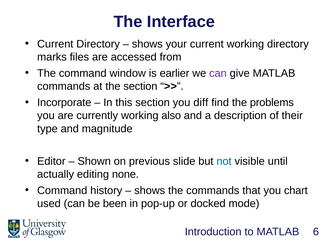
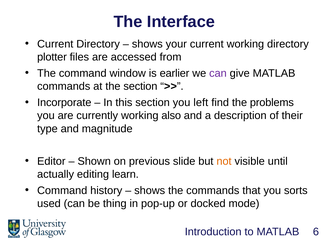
marks: marks -> plotter
diff: diff -> left
not colour: blue -> orange
none: none -> learn
chart: chart -> sorts
been: been -> thing
